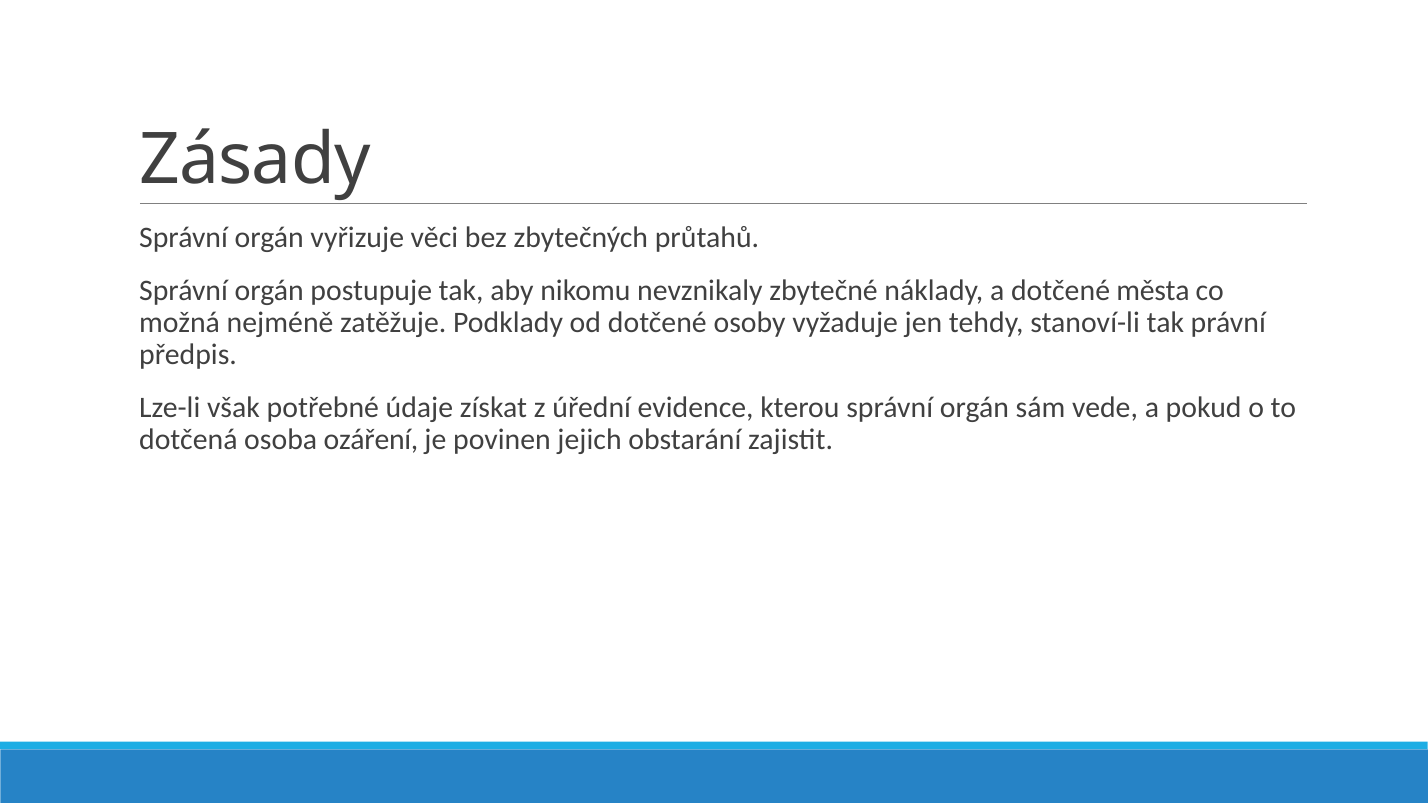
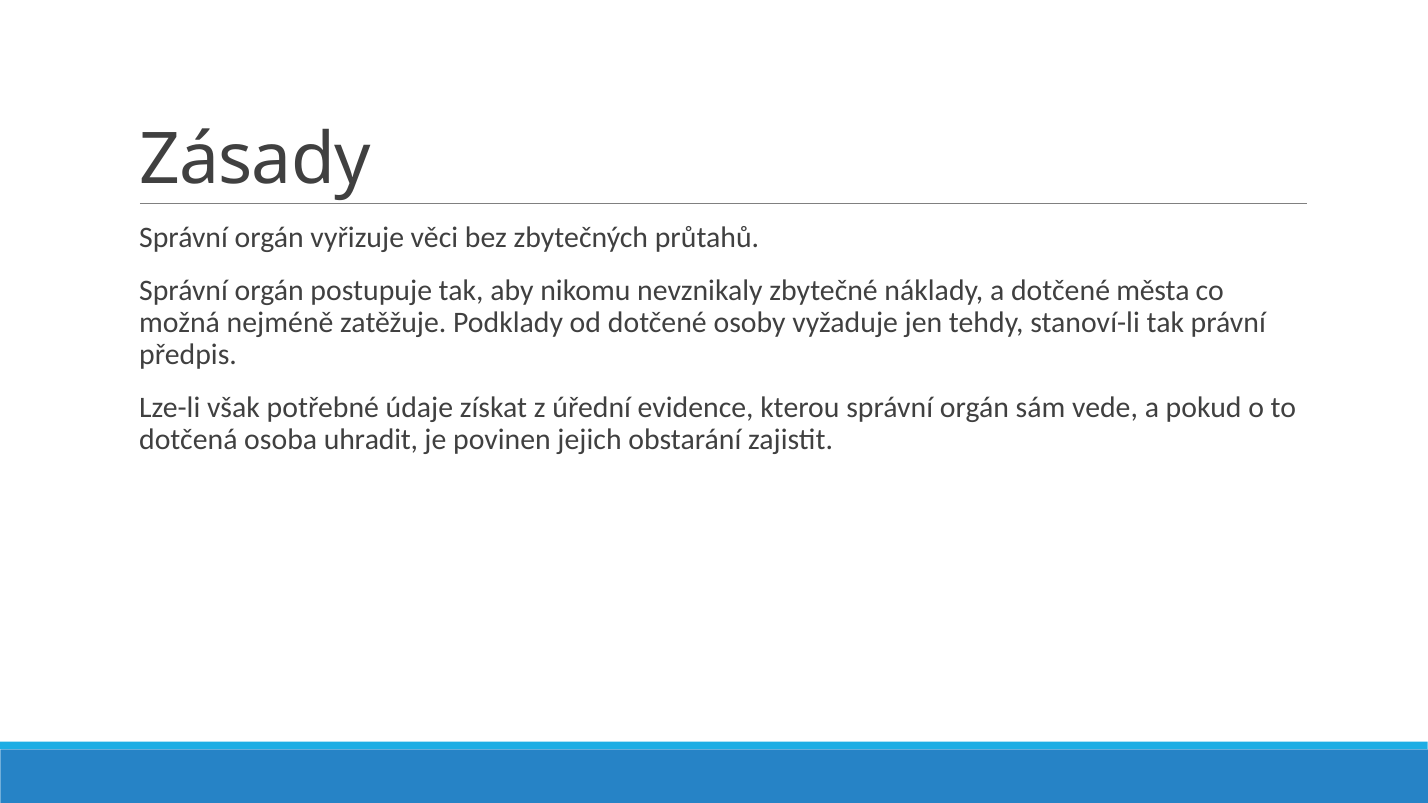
ozáření: ozáření -> uhradit
